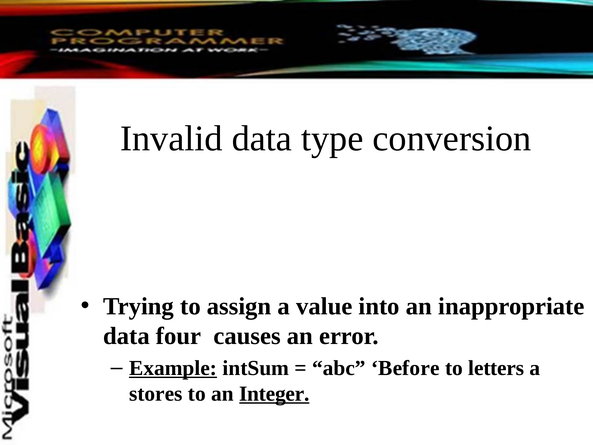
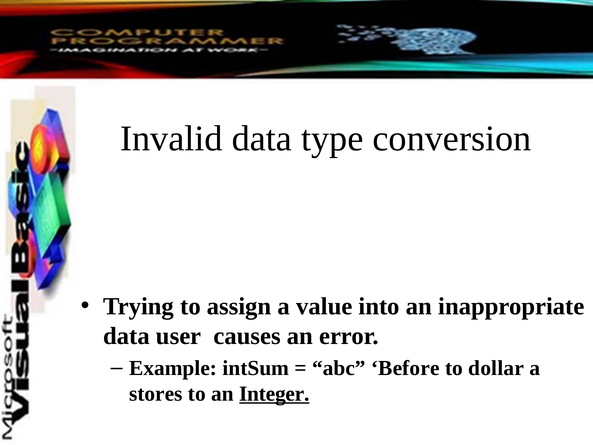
four: four -> user
Example underline: present -> none
letters: letters -> dollar
